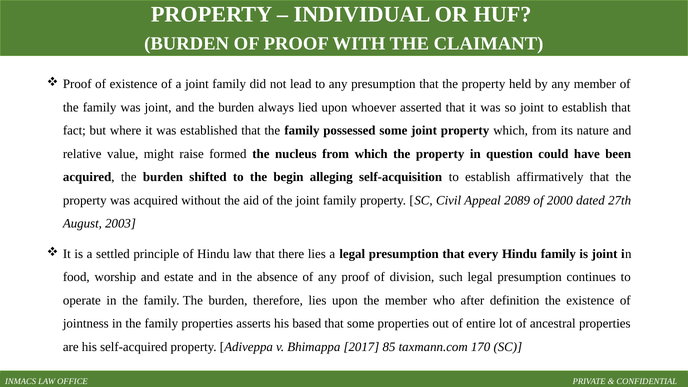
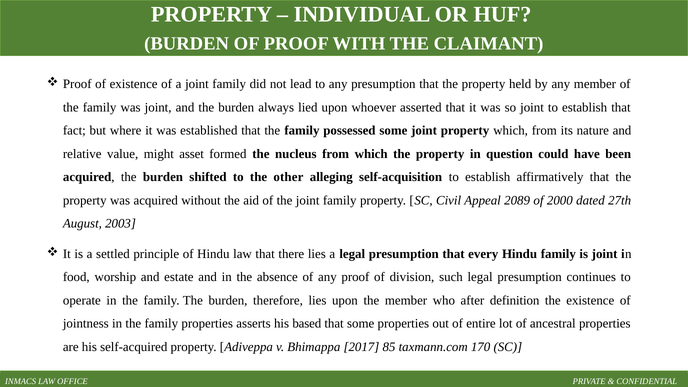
raise: raise -> asset
begin: begin -> other
